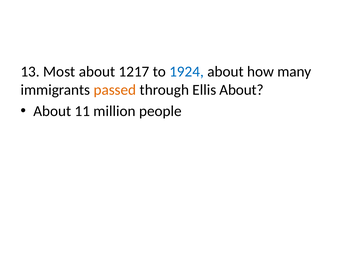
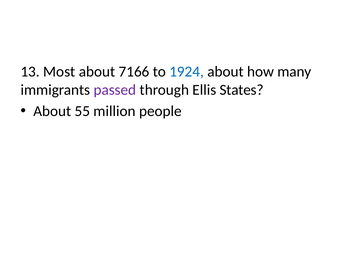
1217: 1217 -> 7166
passed colour: orange -> purple
Ellis About: About -> States
11: 11 -> 55
